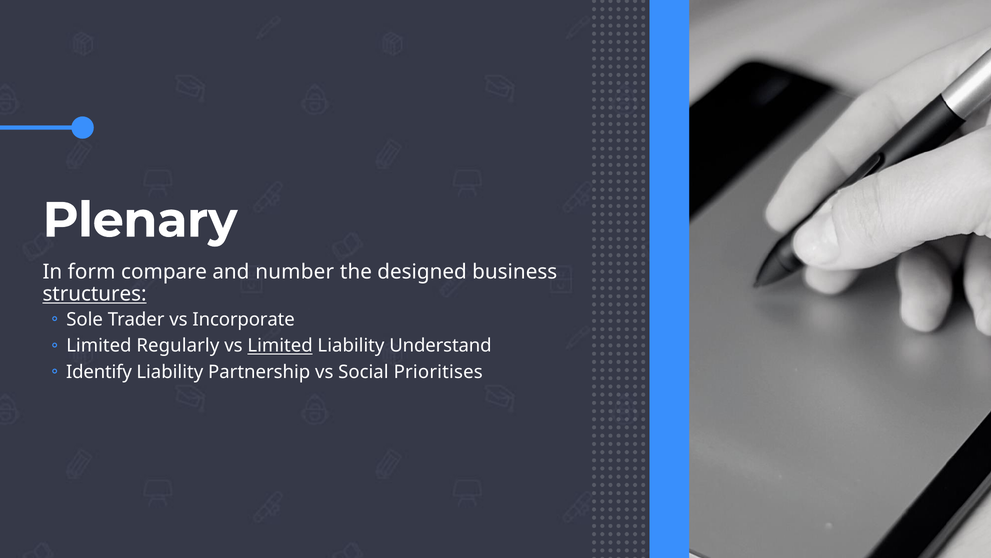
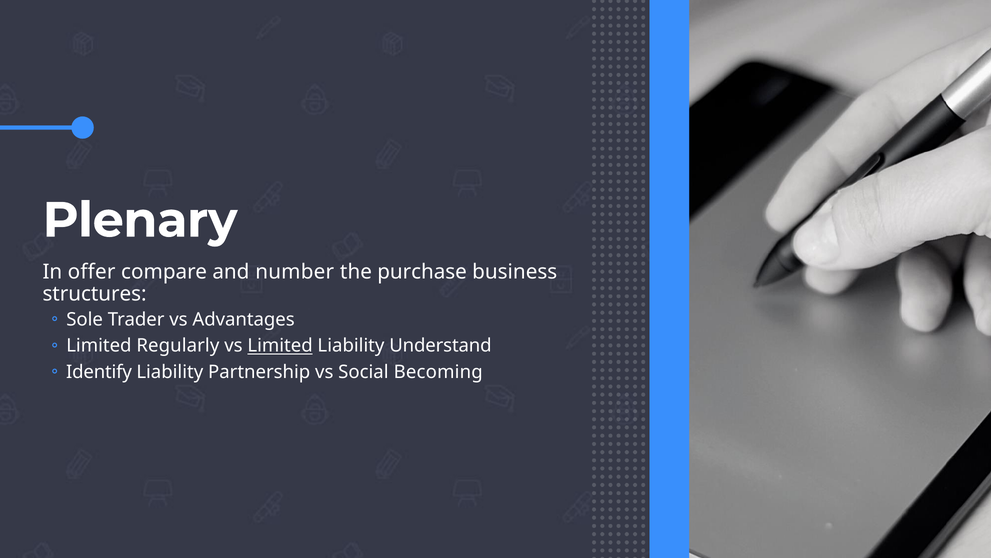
form: form -> offer
designed: designed -> purchase
structures underline: present -> none
Incorporate: Incorporate -> Advantages
Prioritises: Prioritises -> Becoming
